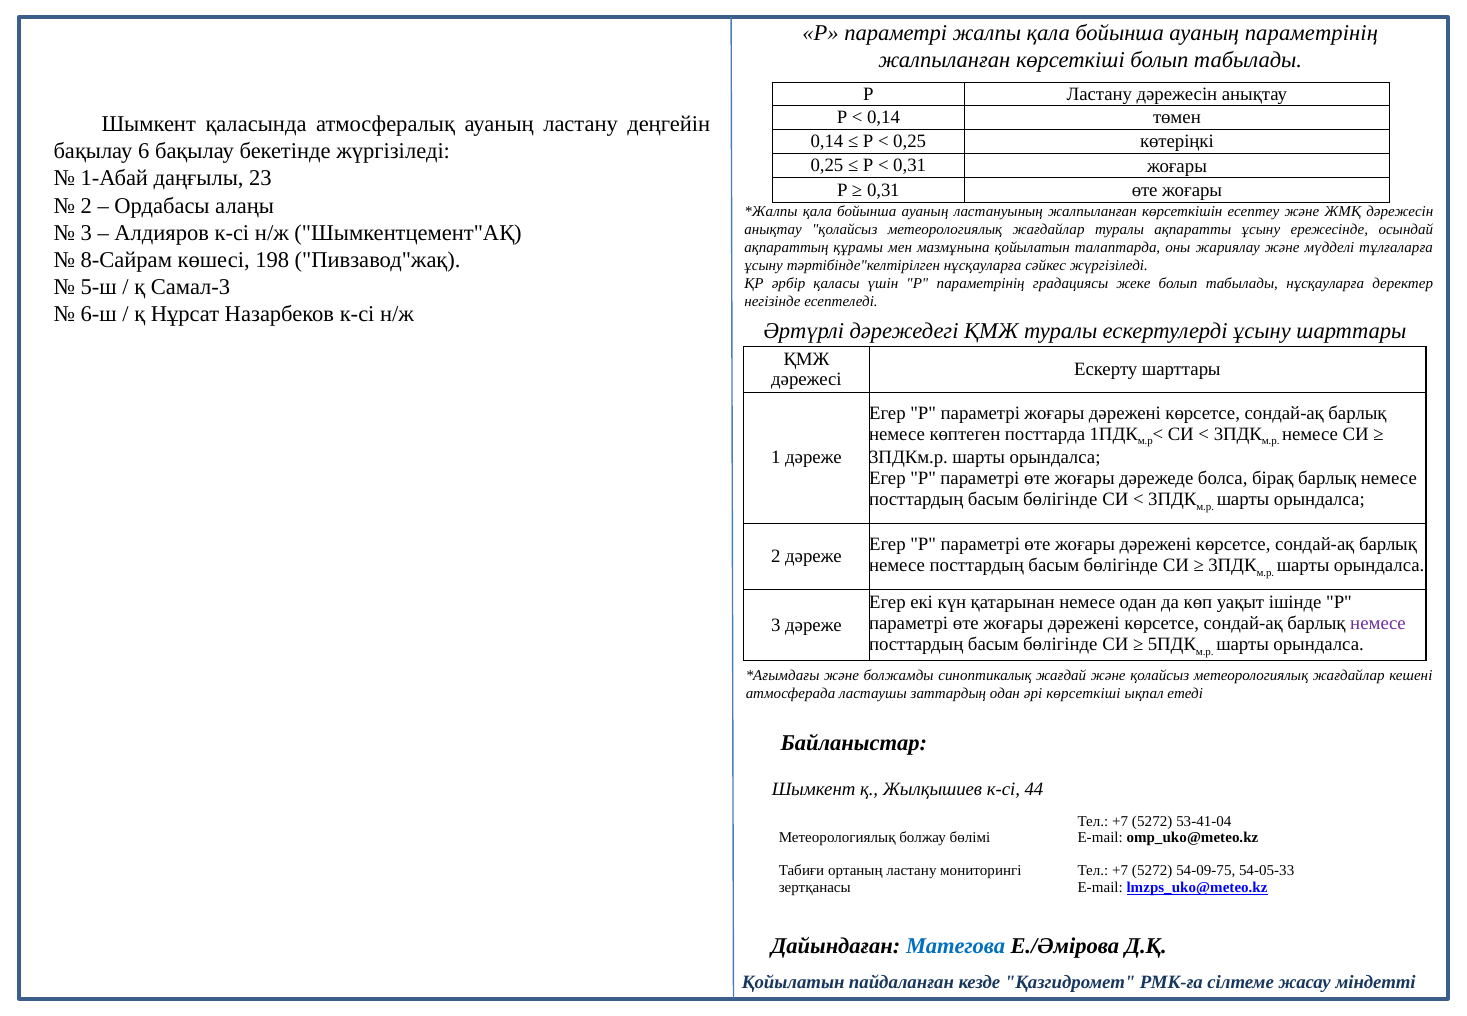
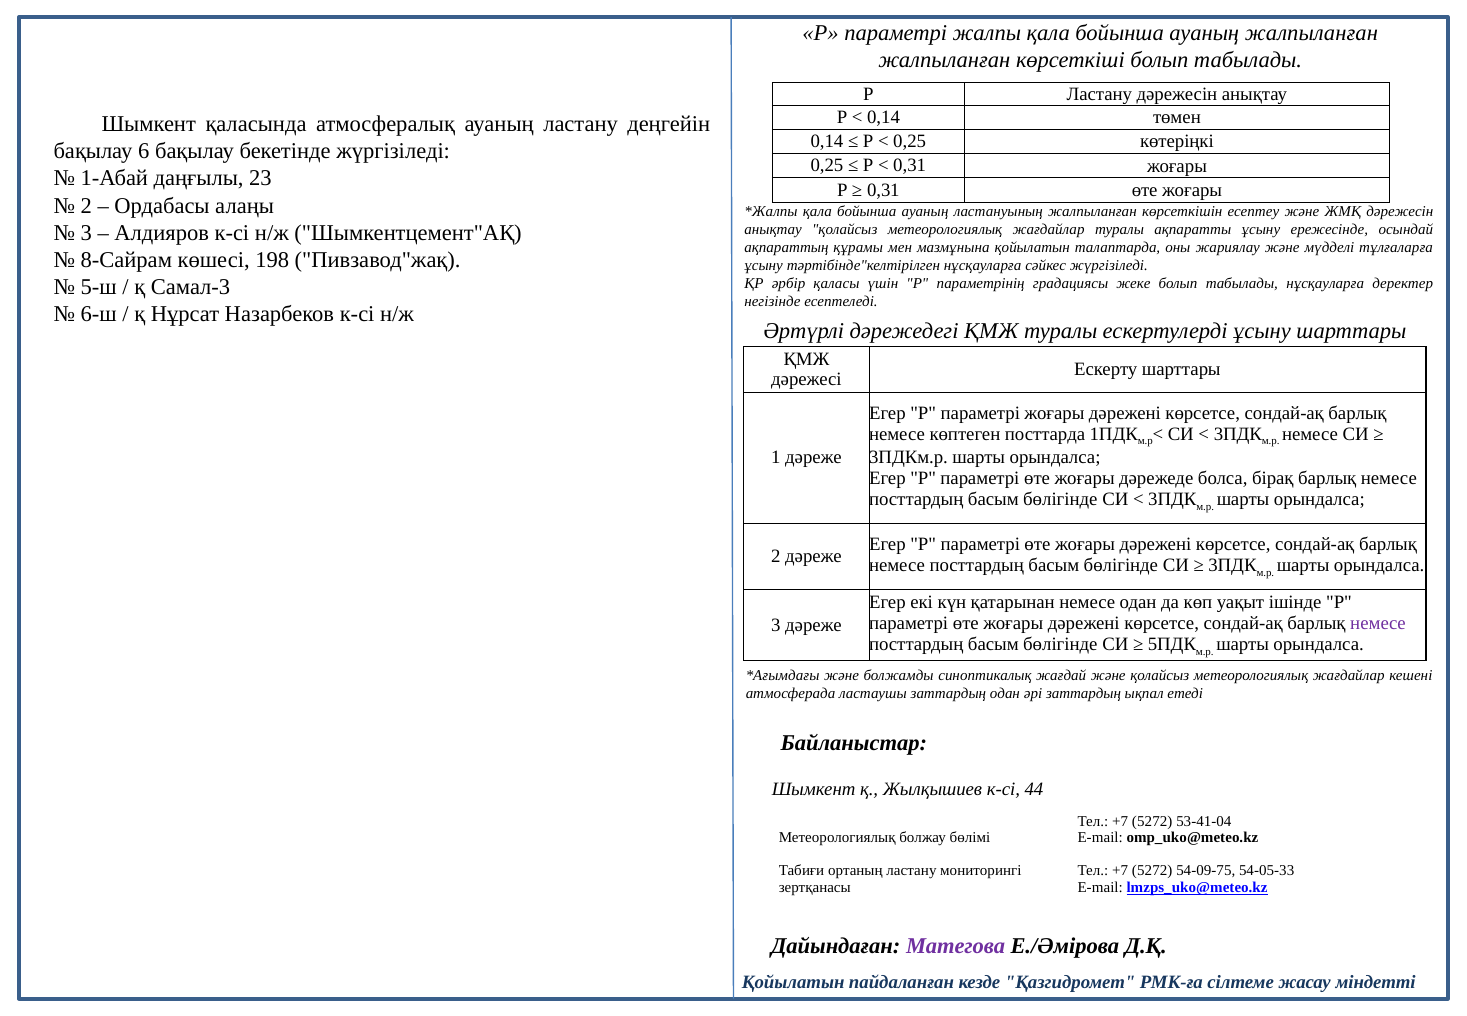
ауаның параметрінің: параметрінің -> жалпыланған
әрі көрсеткіші: көрсеткіші -> заттардың
Матегова colour: blue -> purple
